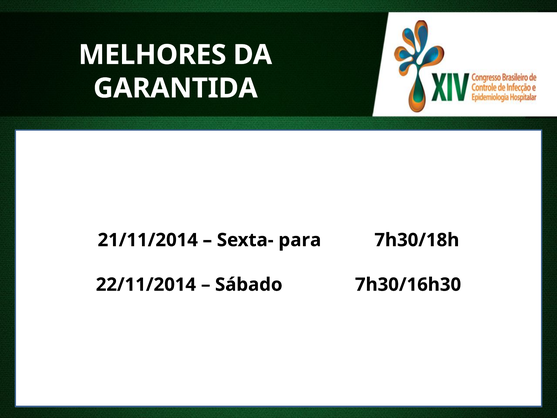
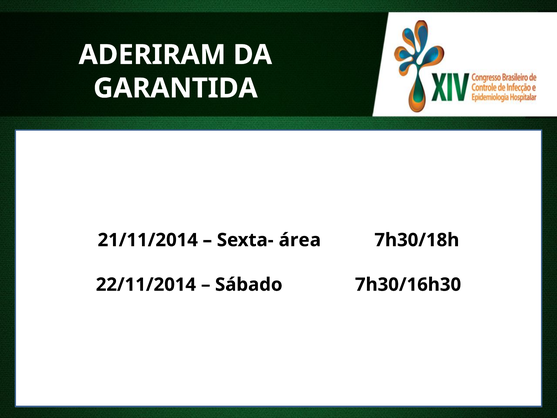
MELHORES: MELHORES -> ADERIRAM
para: para -> área
